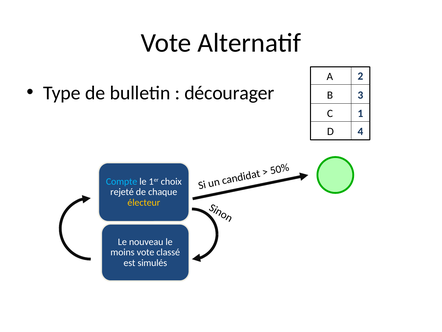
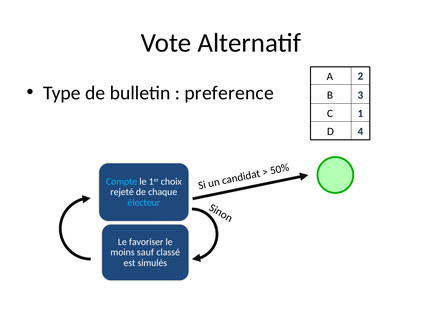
décourager: décourager -> preference
électeur colour: yellow -> light blue
nouveau: nouveau -> favoriser
moins vote: vote -> sauf
